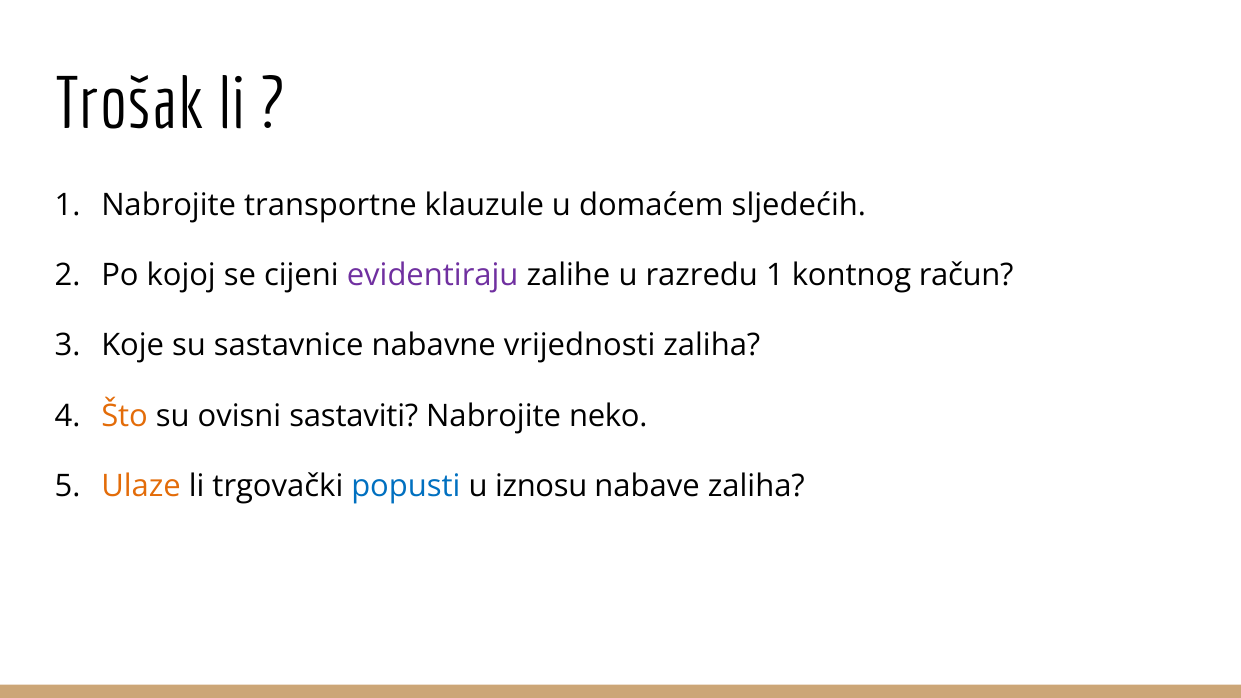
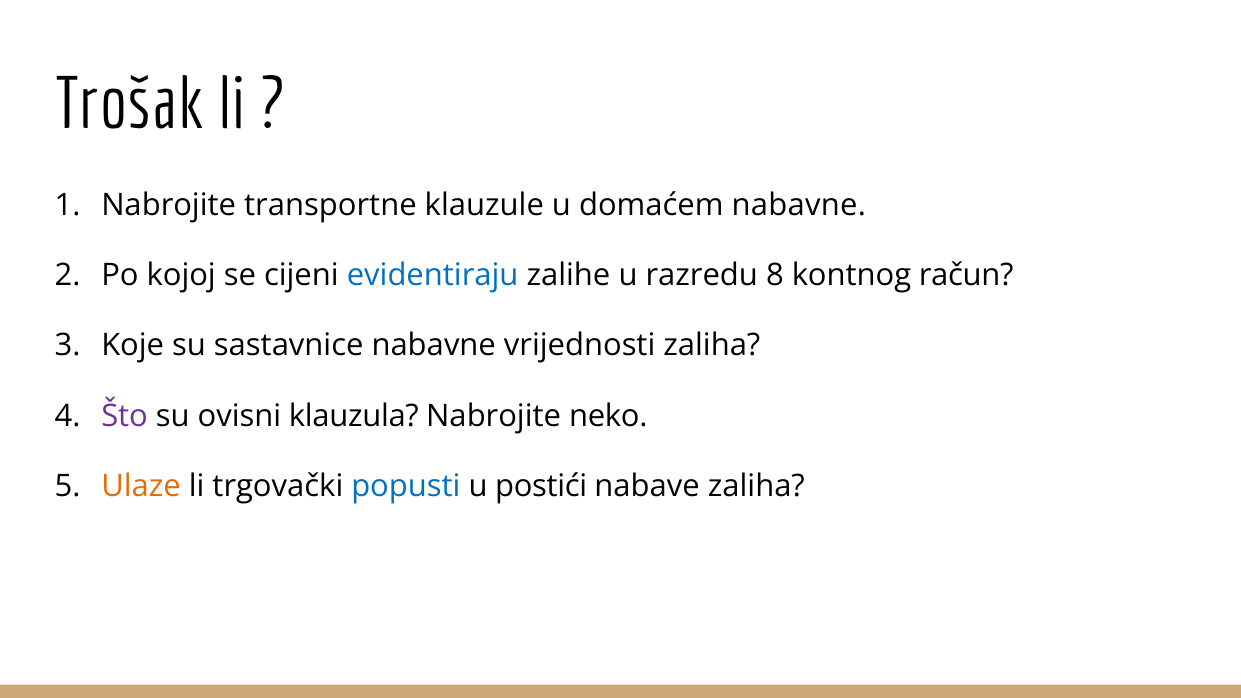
domaćem sljedećih: sljedećih -> nabavne
evidentiraju colour: purple -> blue
razredu 1: 1 -> 8
Što colour: orange -> purple
sastaviti: sastaviti -> klauzula
iznosu: iznosu -> postići
